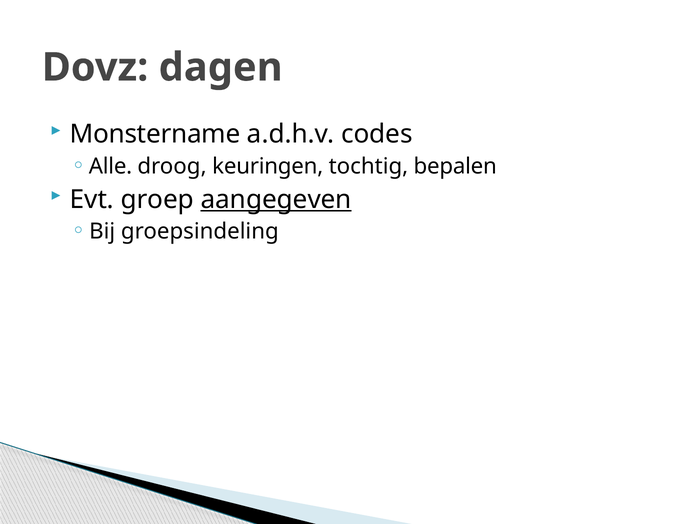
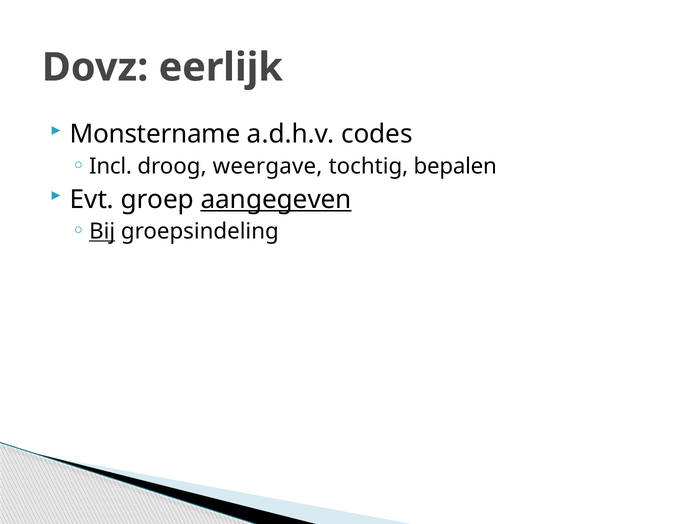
dagen: dagen -> eerlijk
Alle: Alle -> Incl
keuringen: keuringen -> weergave
Bij underline: none -> present
